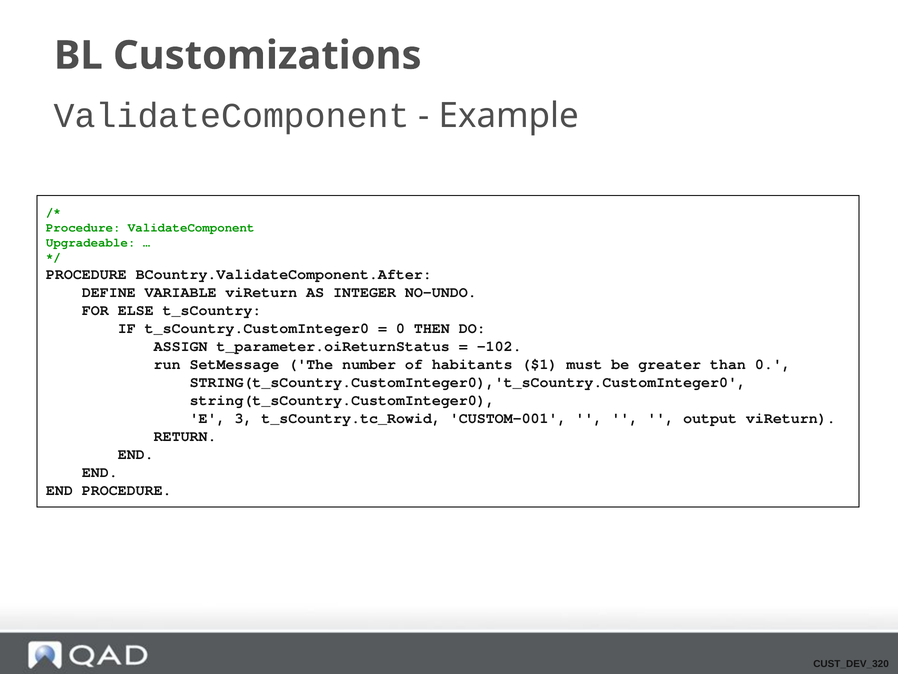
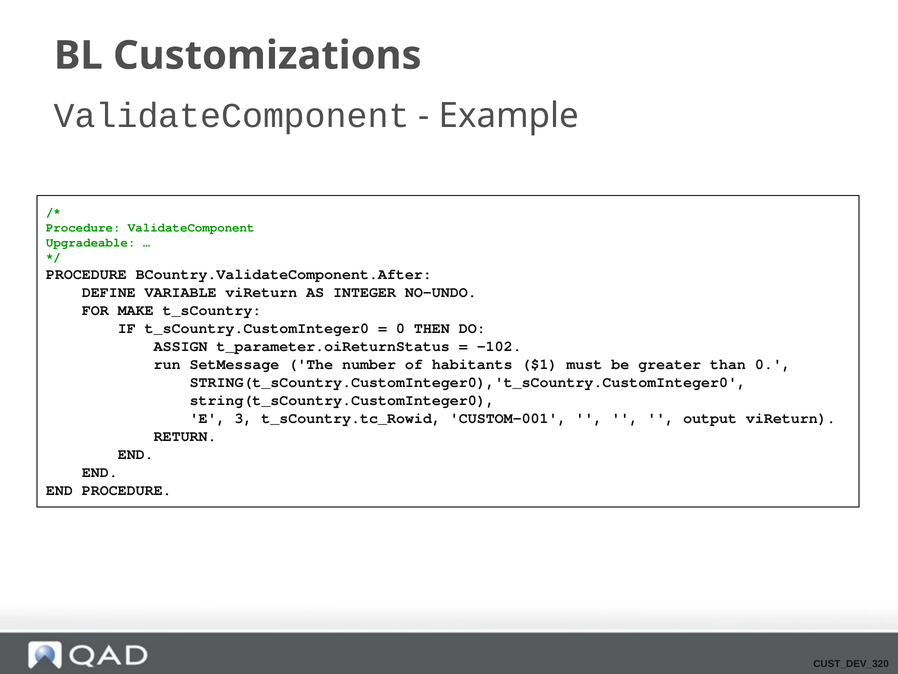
ELSE: ELSE -> MAKE
